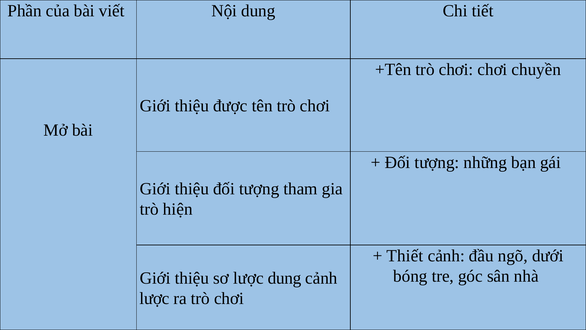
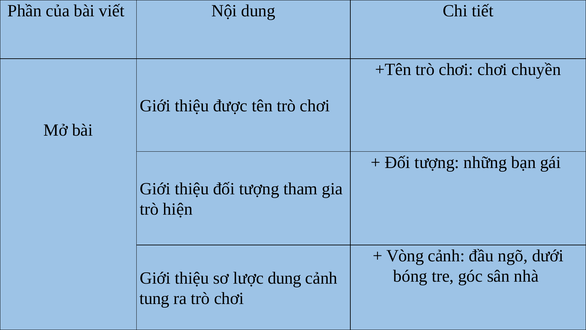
Thiết: Thiết -> Vòng
lược at (155, 298): lược -> tung
